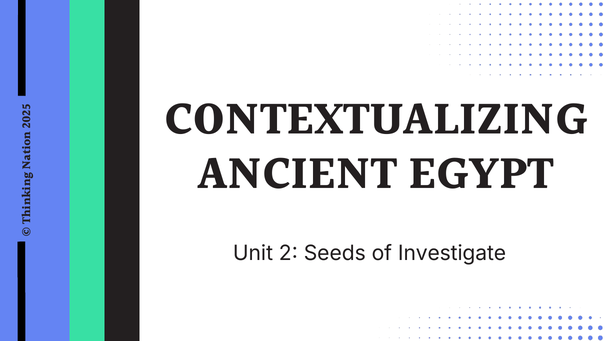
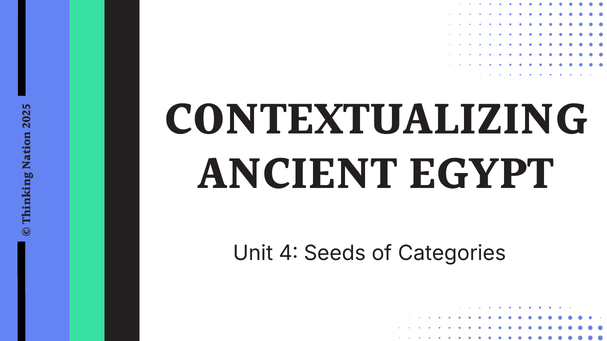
Unit 2: 2 -> 4
Investigate: Investigate -> Categories
